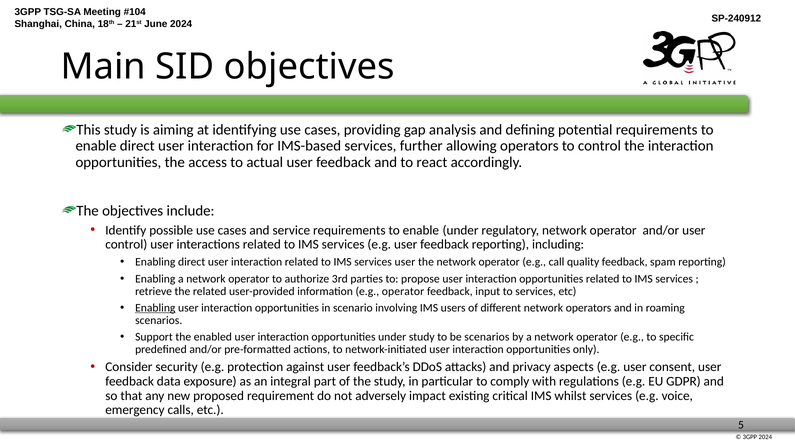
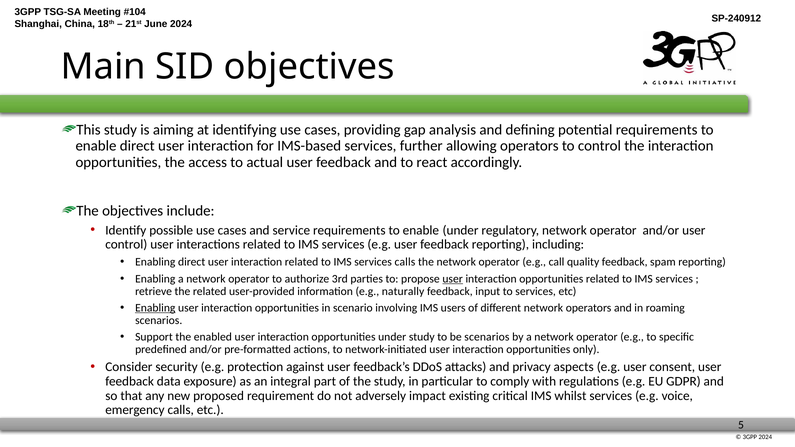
services user: user -> calls
user at (453, 279) underline: none -> present
e.g operator: operator -> naturally
